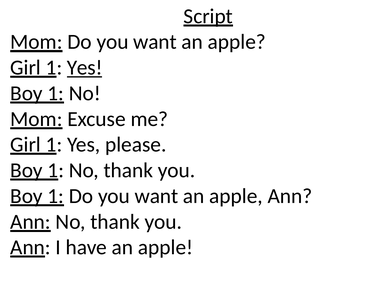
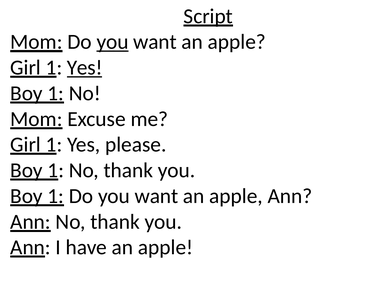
you at (113, 42) underline: none -> present
